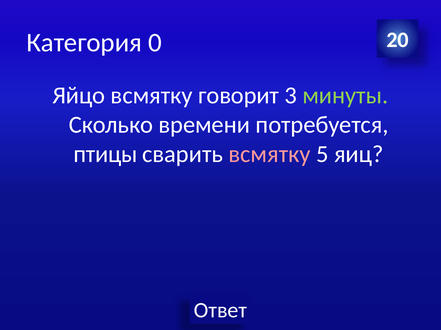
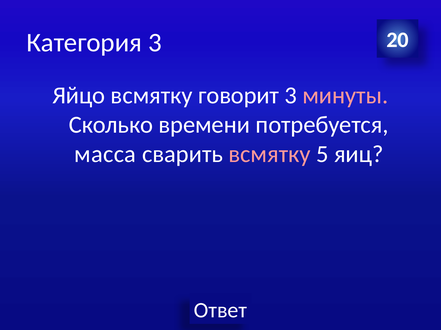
Категория 0: 0 -> 3
минуты colour: light green -> pink
птицы: птицы -> масса
